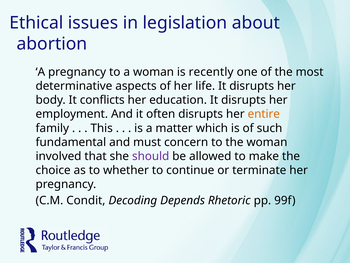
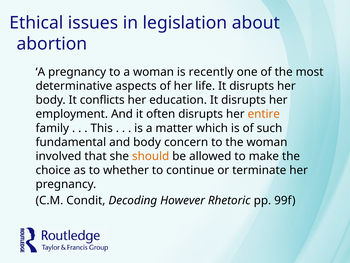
and must: must -> body
should colour: purple -> orange
Depends: Depends -> However
